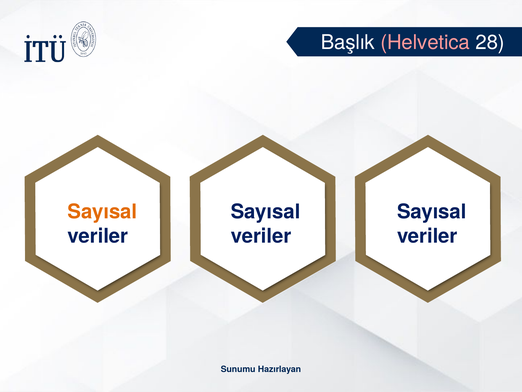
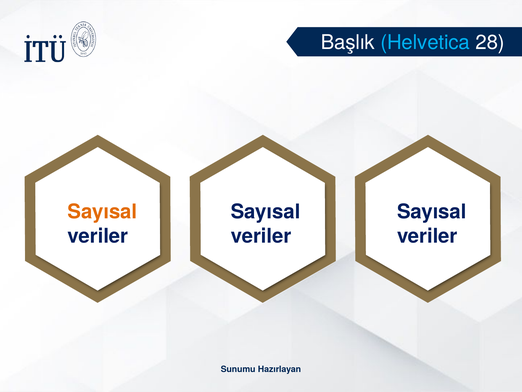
Helvetica colour: pink -> light blue
